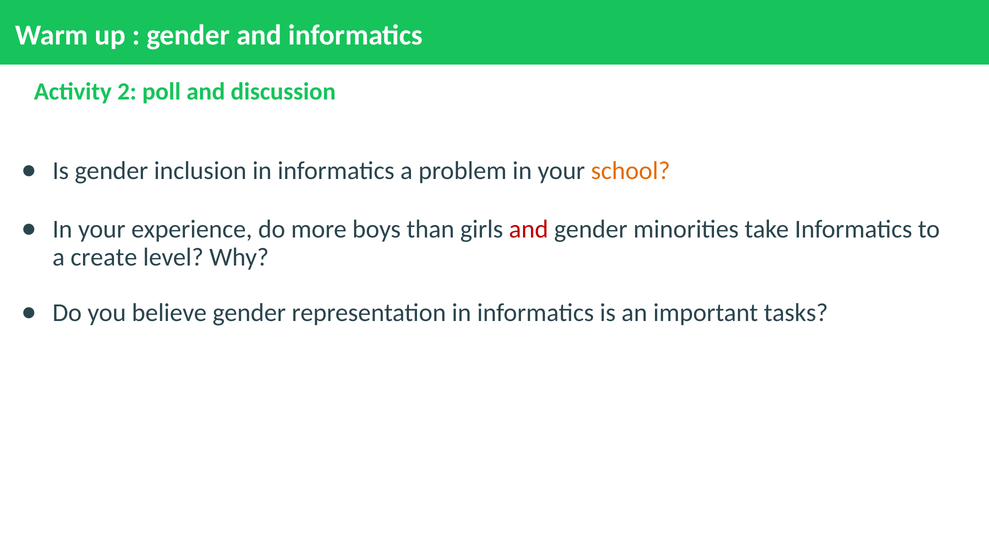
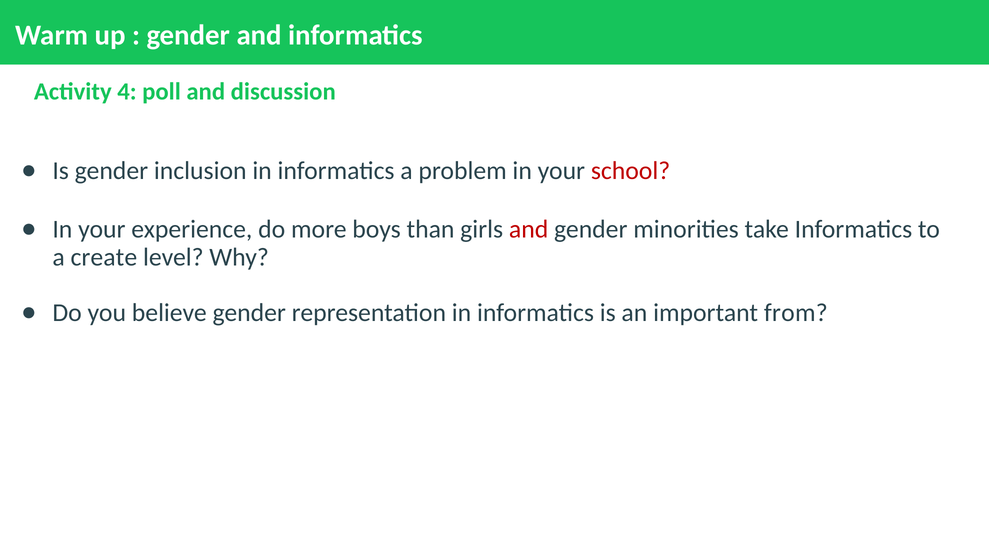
2: 2 -> 4
school colour: orange -> red
tasks: tasks -> from
